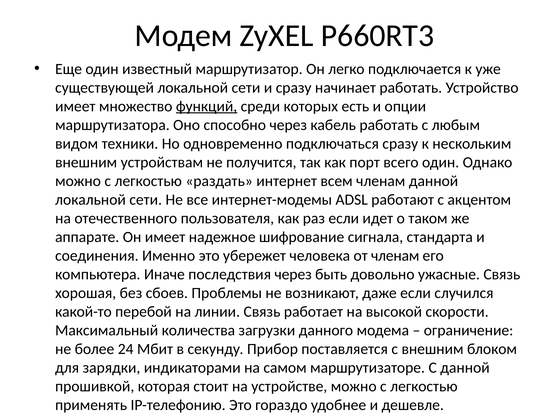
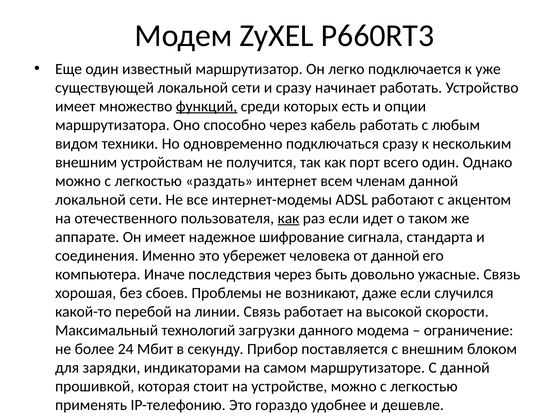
как at (289, 218) underline: none -> present
от членам: членам -> данной
количества: количества -> технологий
